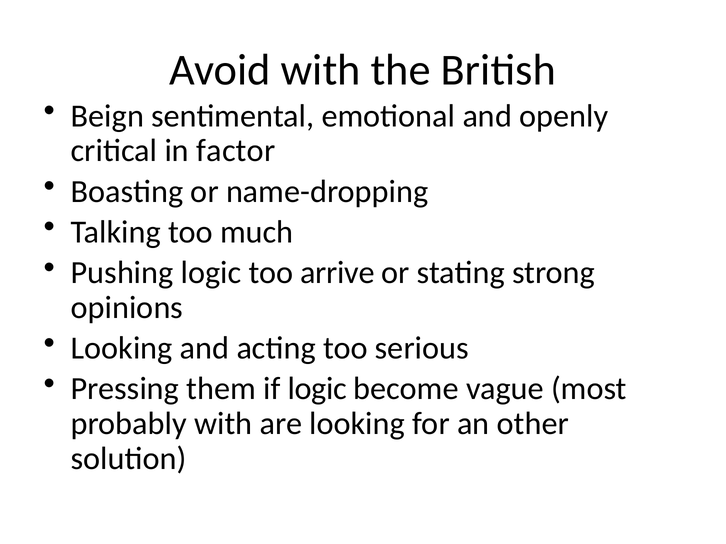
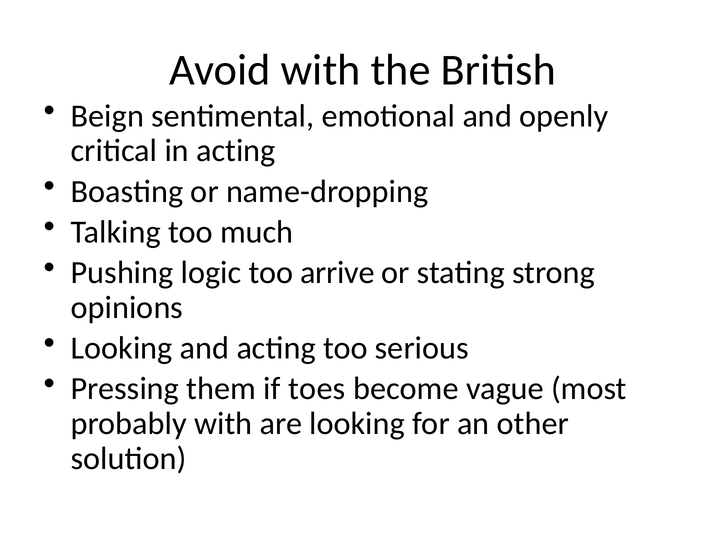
in factor: factor -> acting
if logic: logic -> toes
